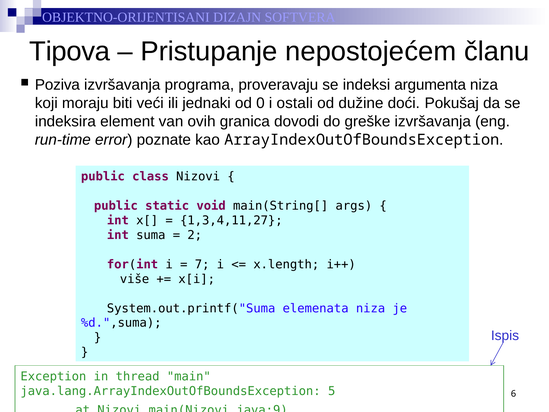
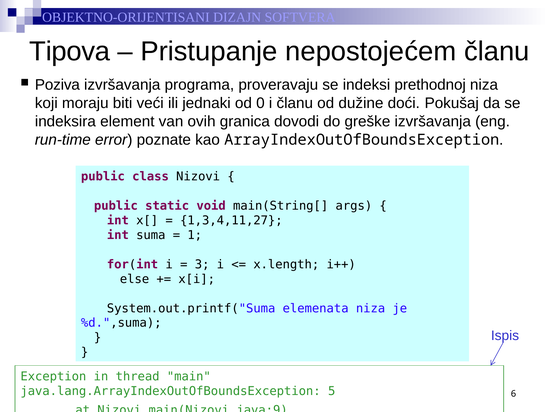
argumenta: argumenta -> prethodnoj
i ostali: ostali -> članu
2: 2 -> 1
7: 7 -> 3
više: više -> else
